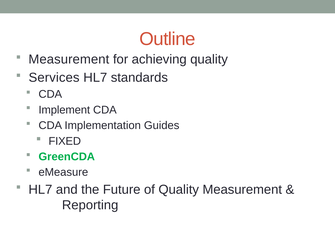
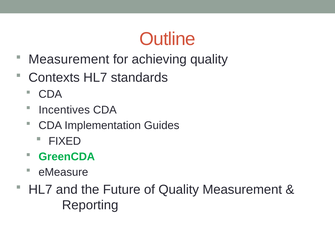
Services: Services -> Contexts
Implement: Implement -> Incentives
